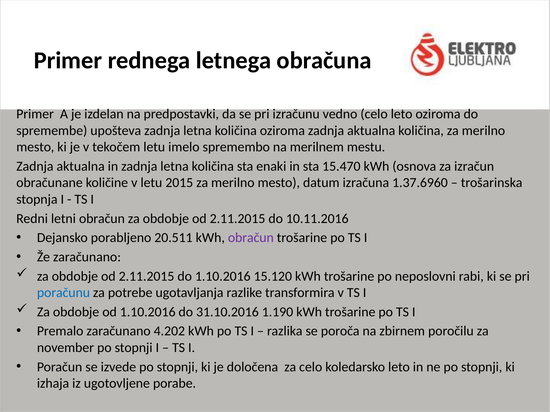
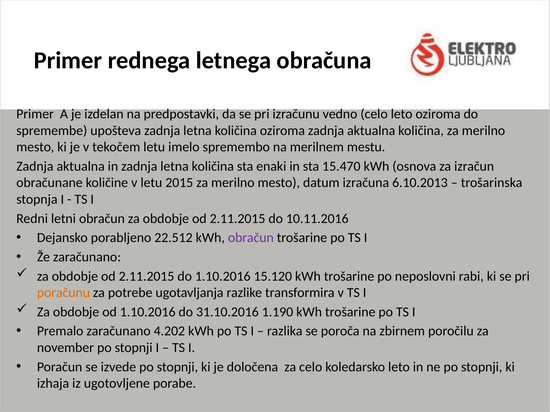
1.37.6960: 1.37.6960 -> 6.10.2013
20.511: 20.511 -> 22.512
poračunu colour: blue -> orange
